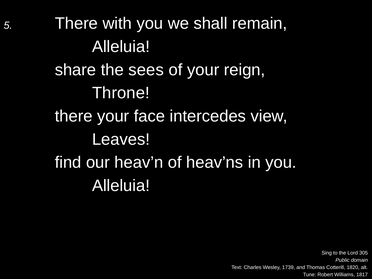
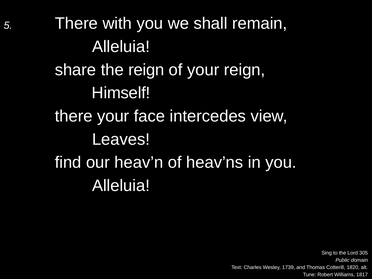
the sees: sees -> reign
Throne: Throne -> Himself
